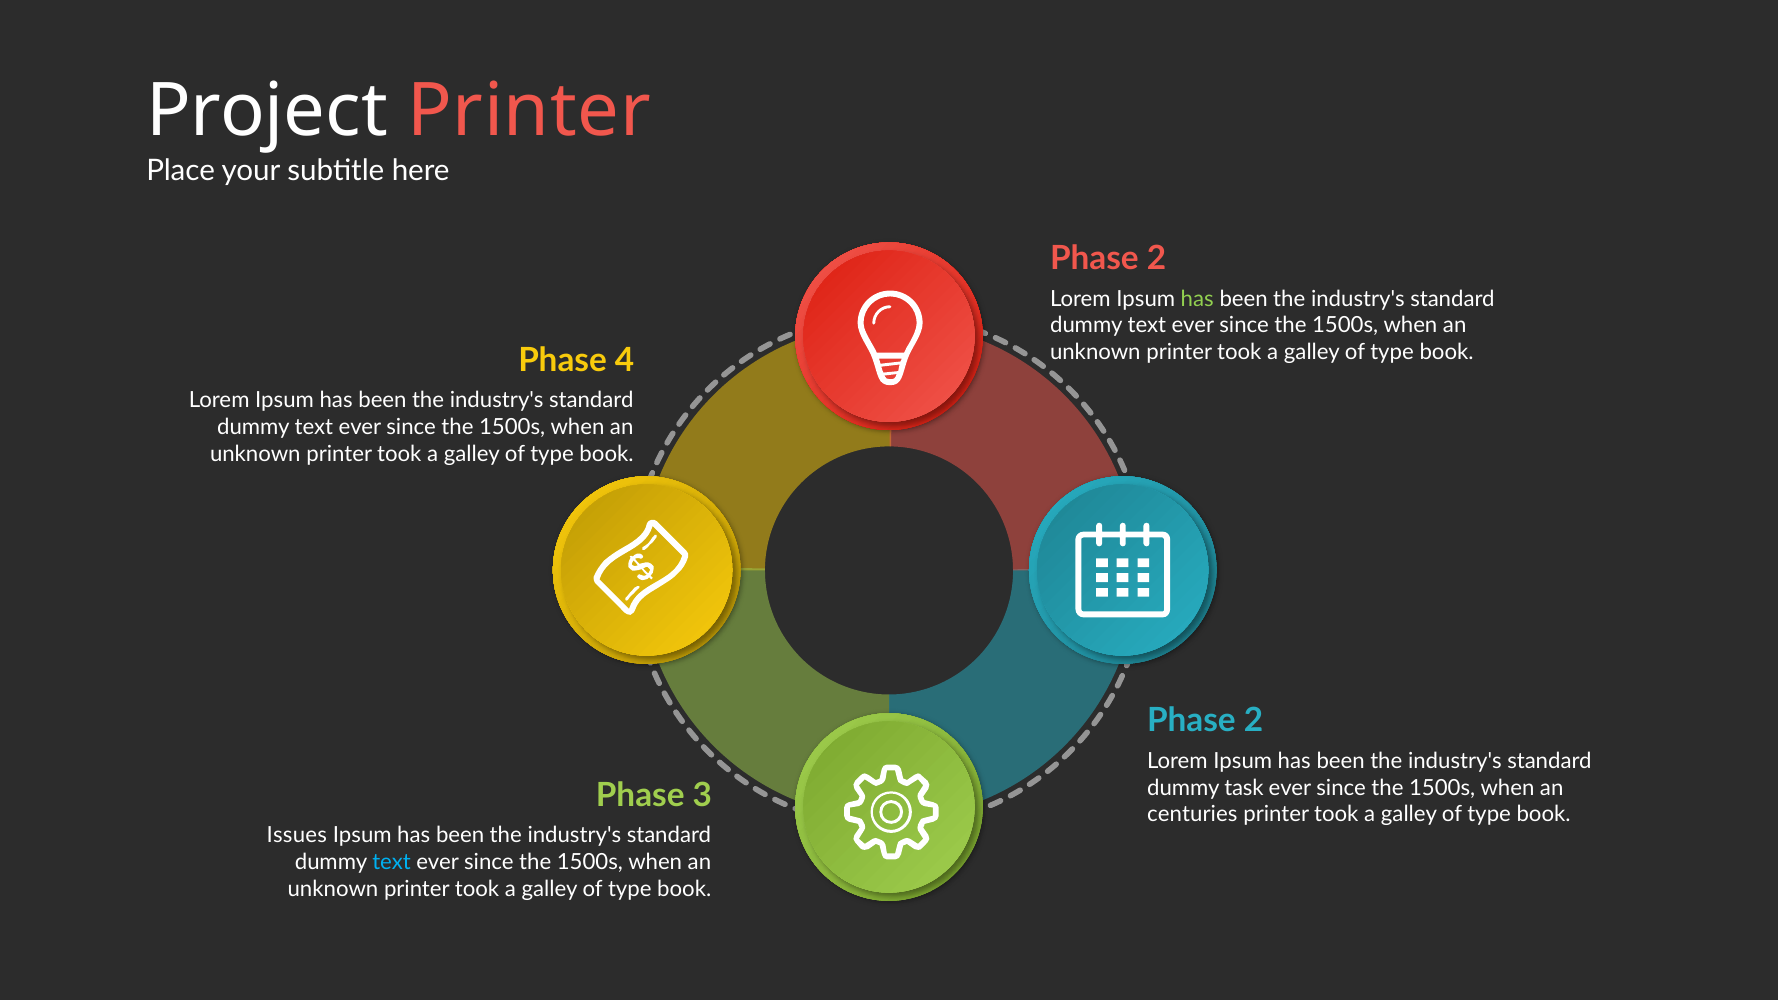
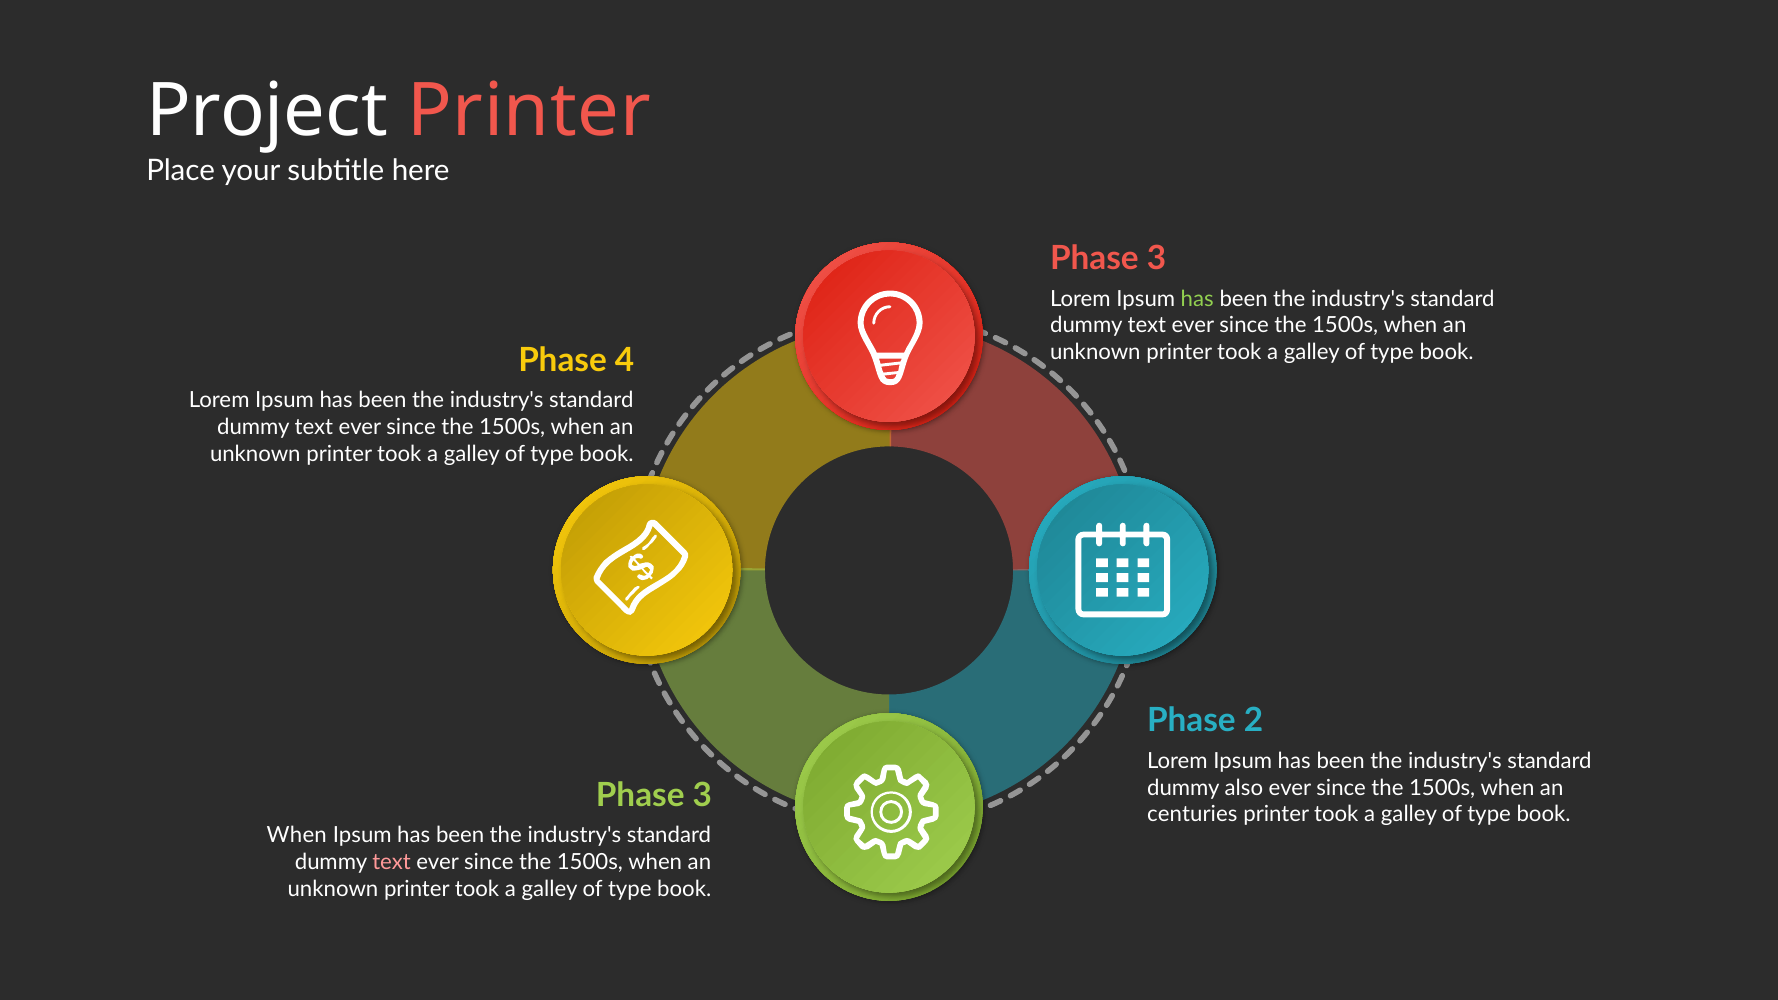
2 at (1156, 259): 2 -> 3
task: task -> also
Issues at (297, 836): Issues -> When
text at (392, 862) colour: light blue -> pink
